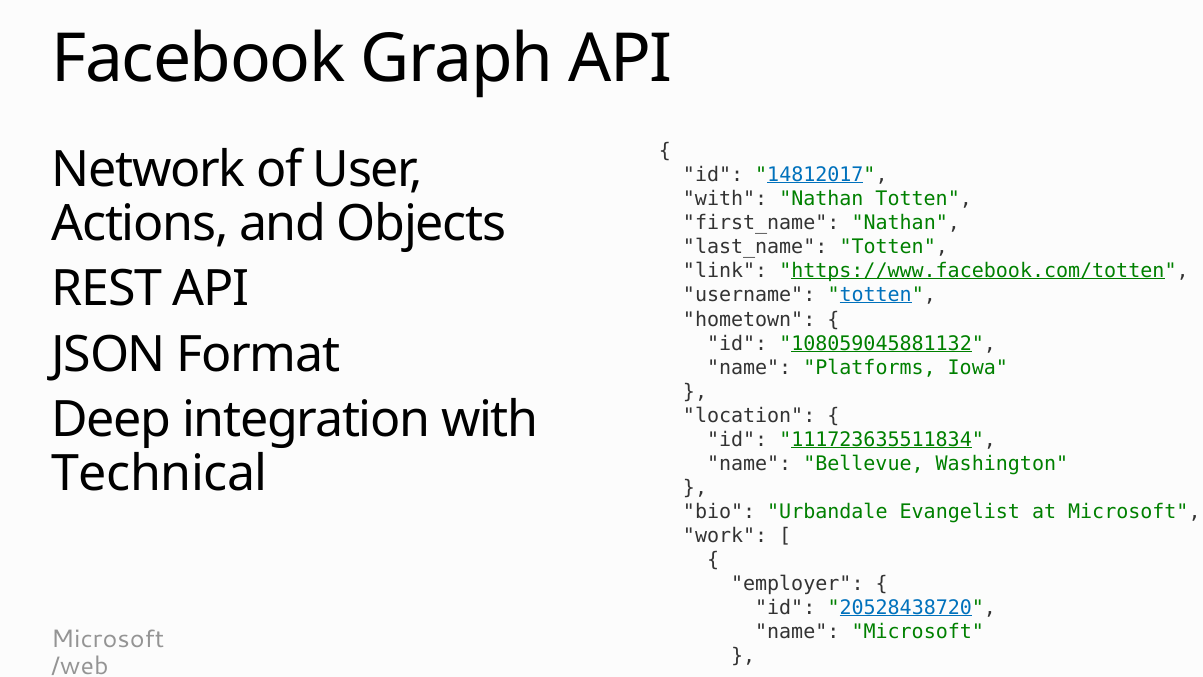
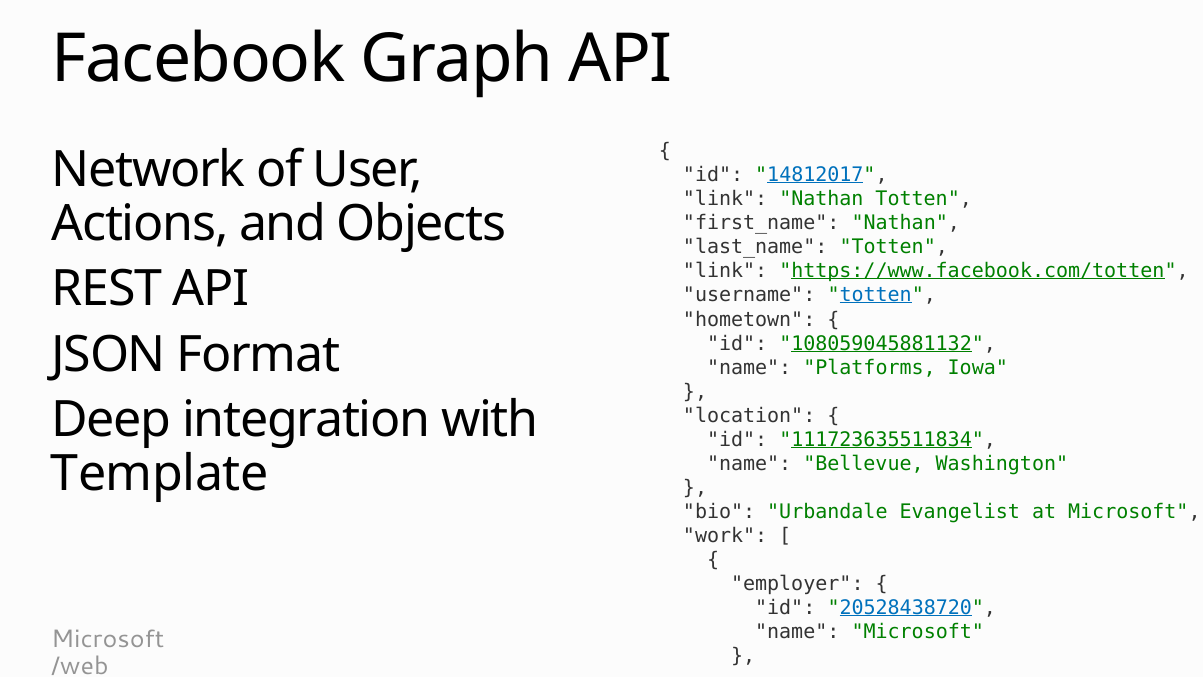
with at (725, 199): with -> link
Technical: Technical -> Template
